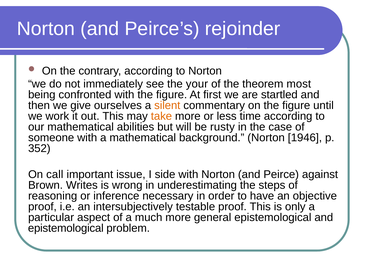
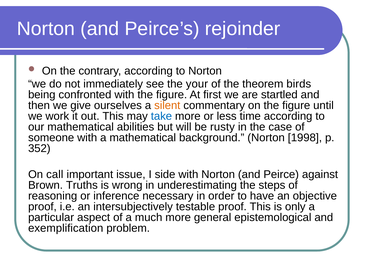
most: most -> birds
take colour: orange -> blue
1946: 1946 -> 1998
Writes: Writes -> Truths
epistemological at (66, 228): epistemological -> exemplification
